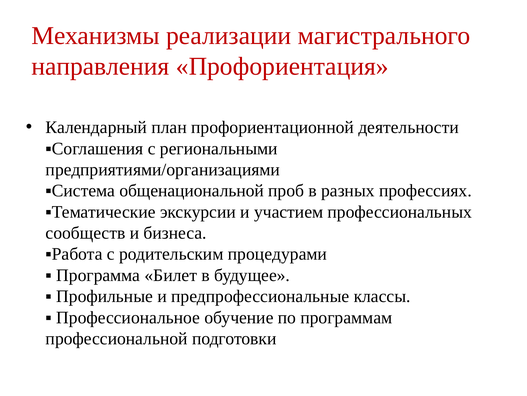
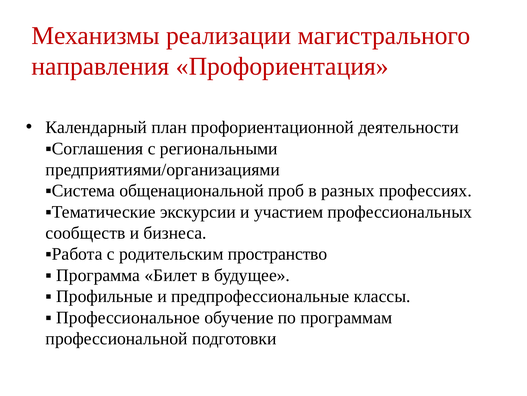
процедурами: процедурами -> пространство
